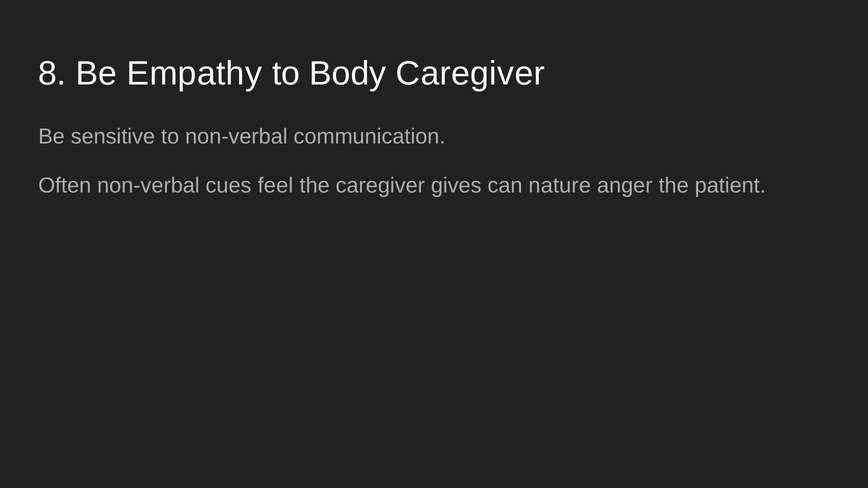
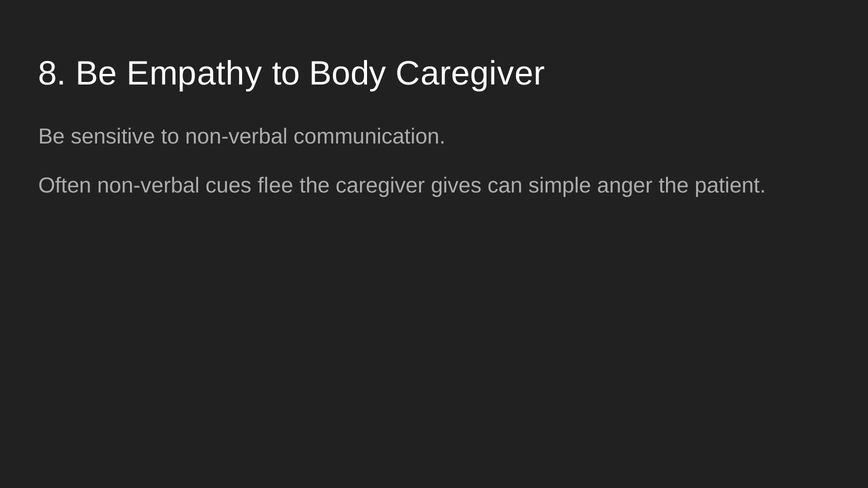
feel: feel -> flee
nature: nature -> simple
